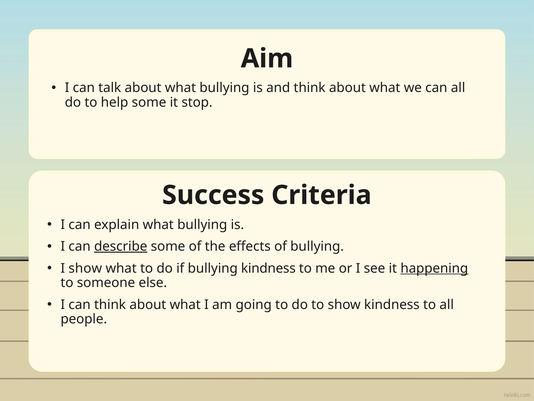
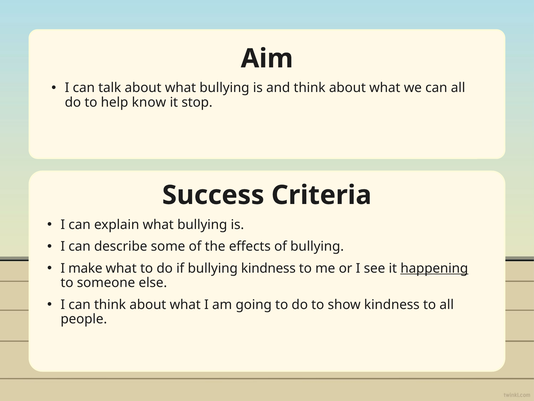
help some: some -> know
describe underline: present -> none
I show: show -> make
